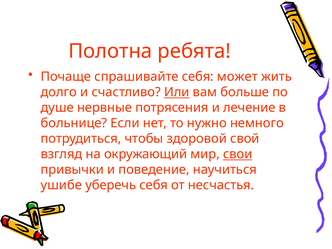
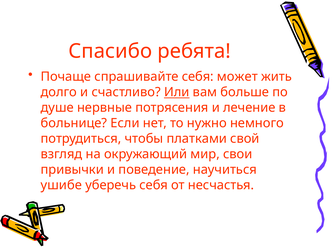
Полотна: Полотна -> Спасибо
здоровой: здоровой -> платками
свои underline: present -> none
